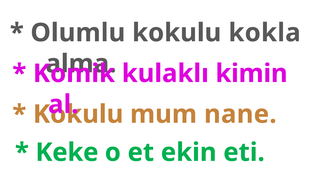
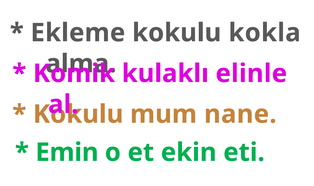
Olumlu: Olumlu -> Ekleme
kimin: kimin -> elinle
Keke: Keke -> Emin
